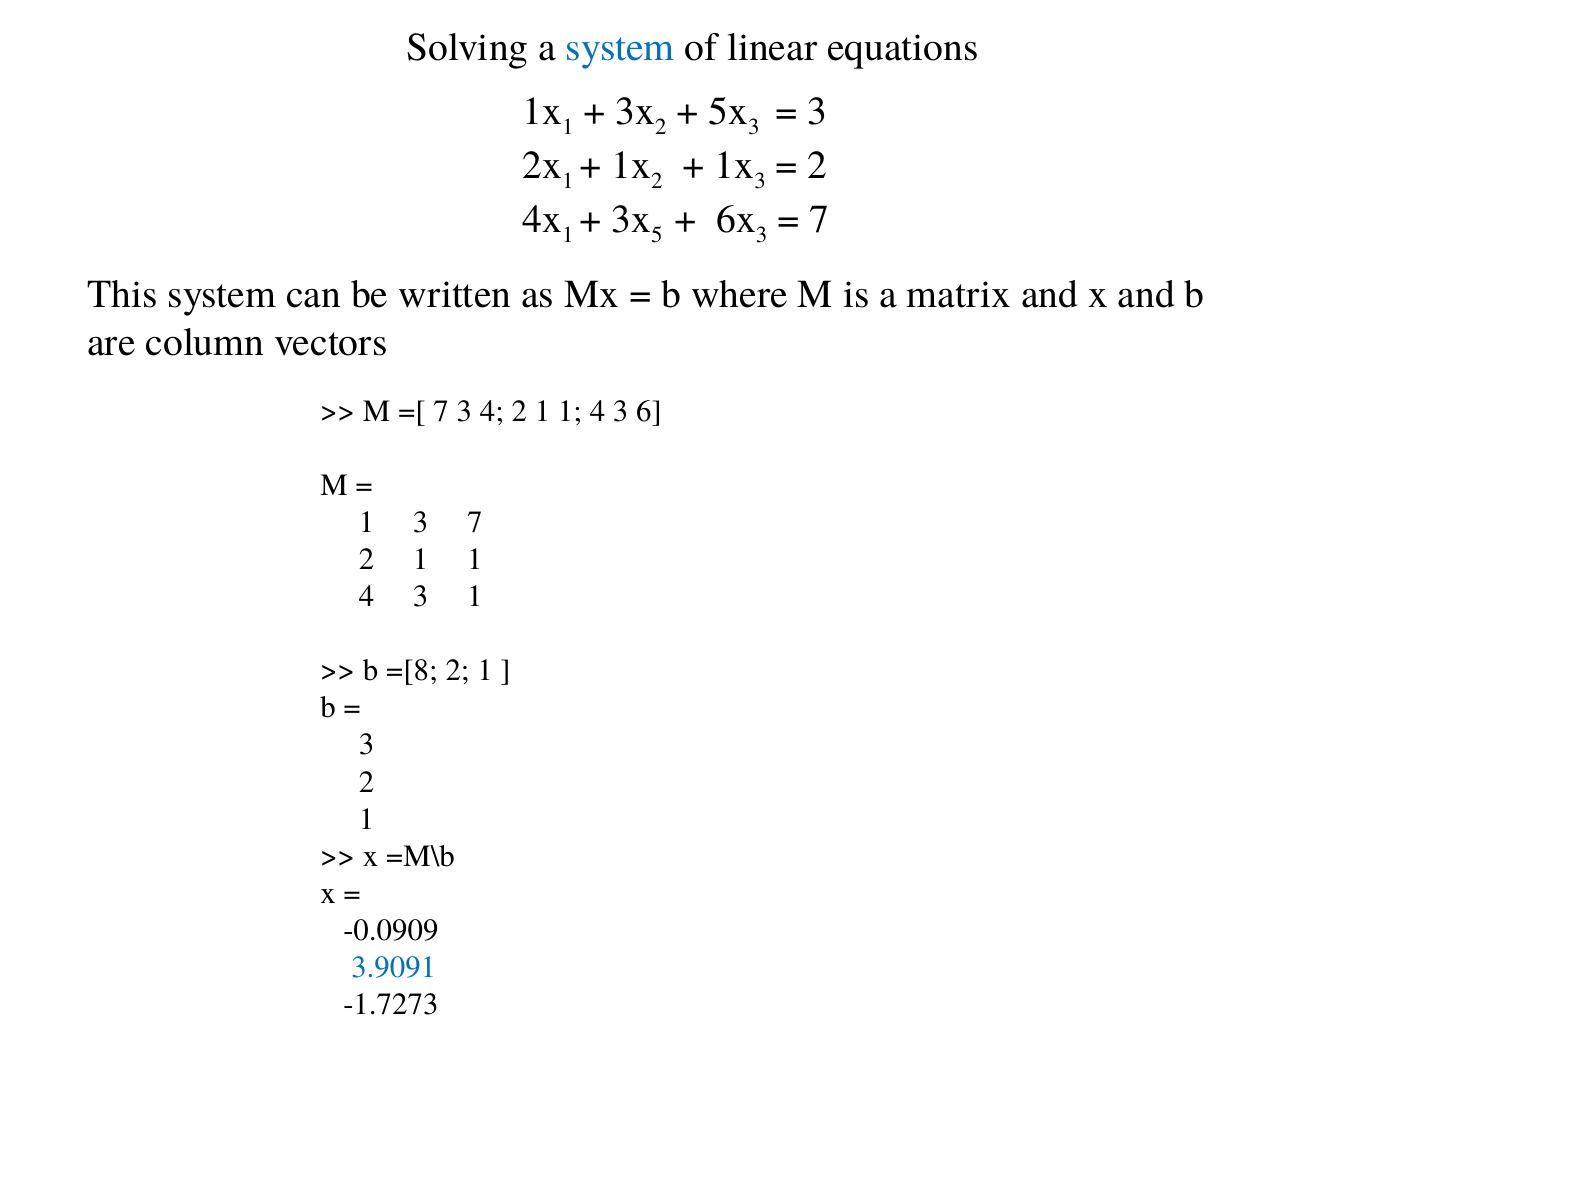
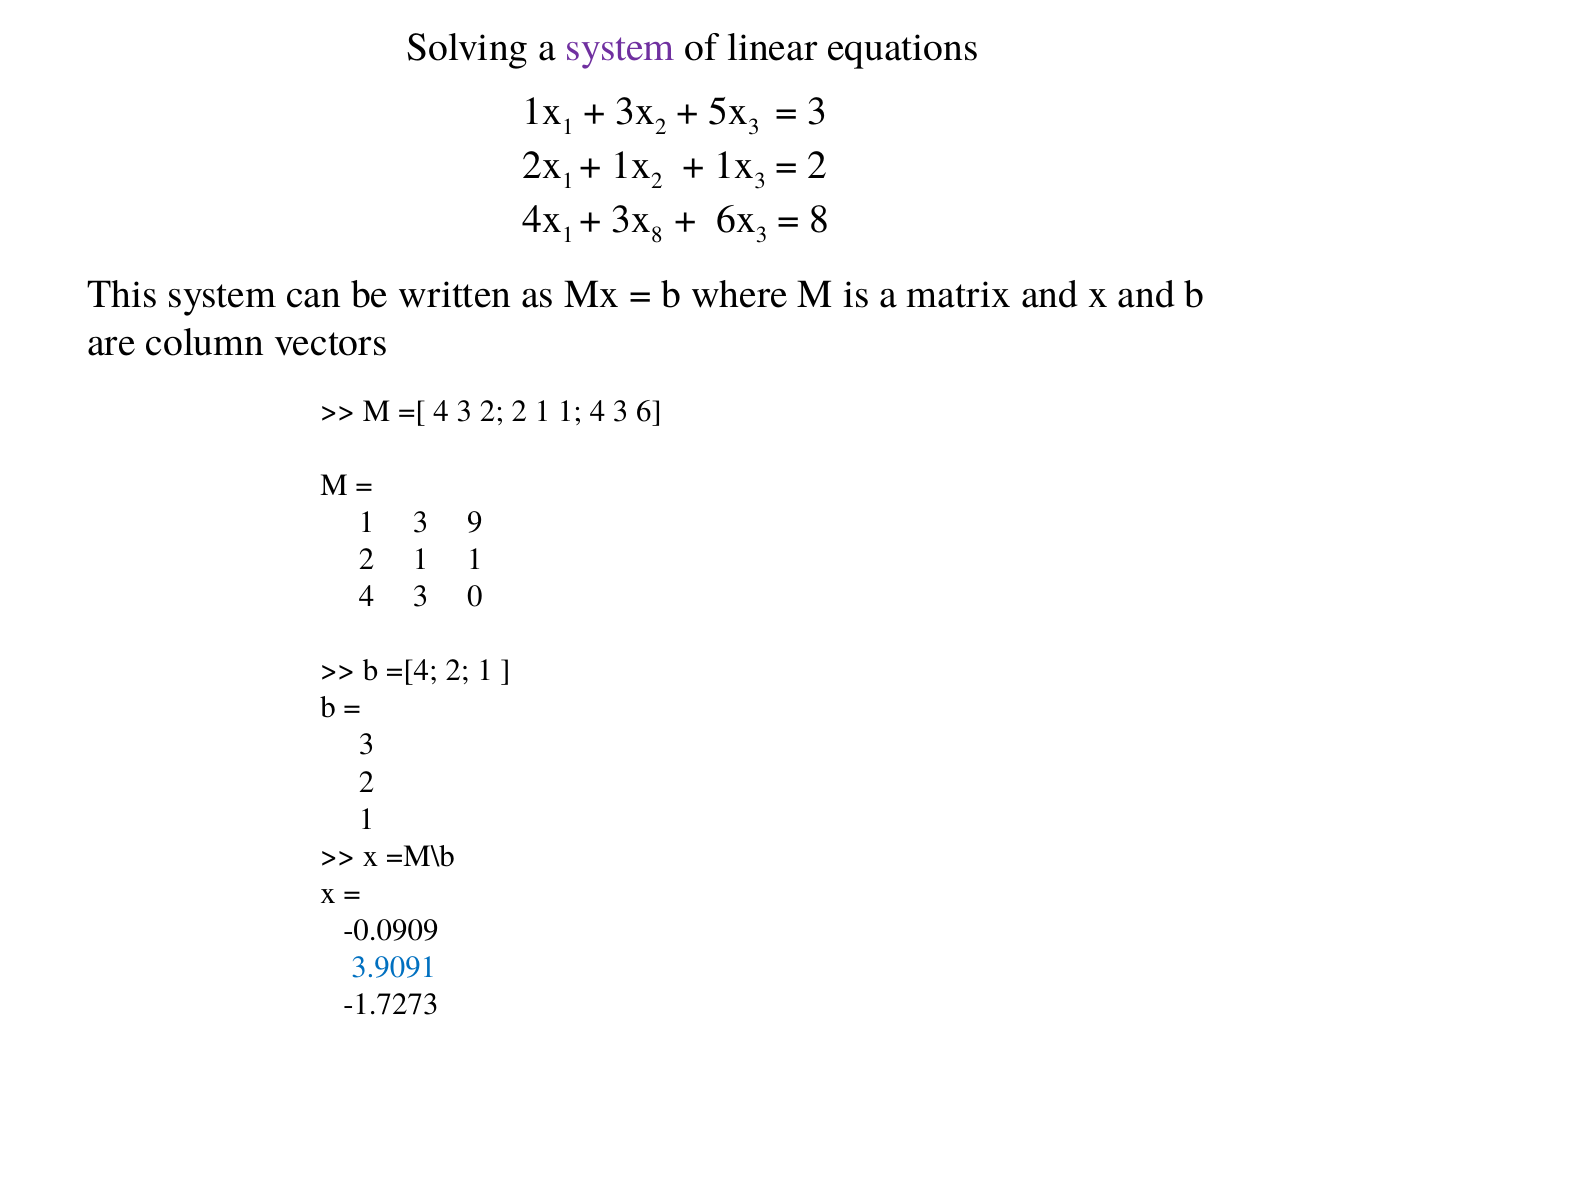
system at (620, 48) colour: blue -> purple
5 at (657, 235): 5 -> 8
7 at (819, 220): 7 -> 8
7 at (441, 411): 7 -> 4
4 at (492, 411): 4 -> 2
3 7: 7 -> 9
3 1: 1 -> 0
=[8: =[8 -> =[4
